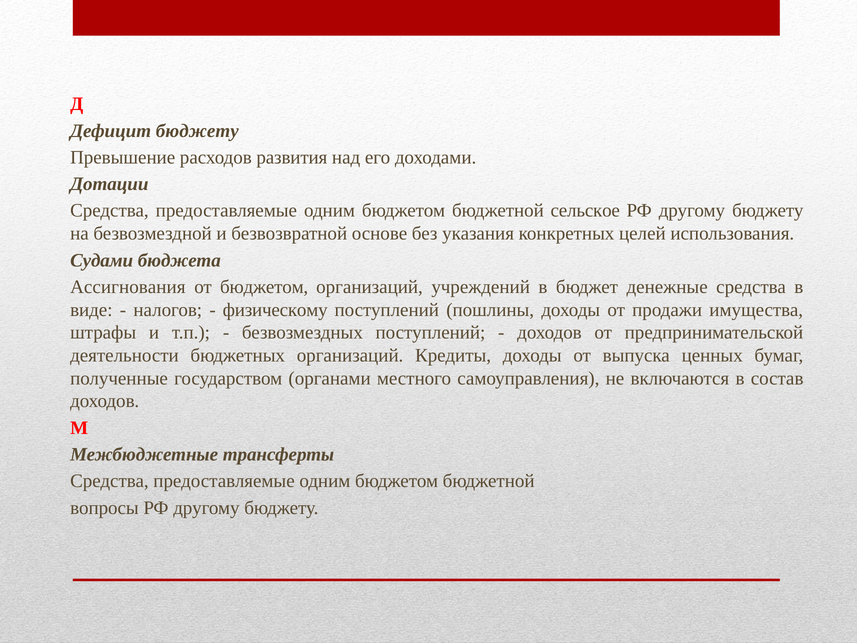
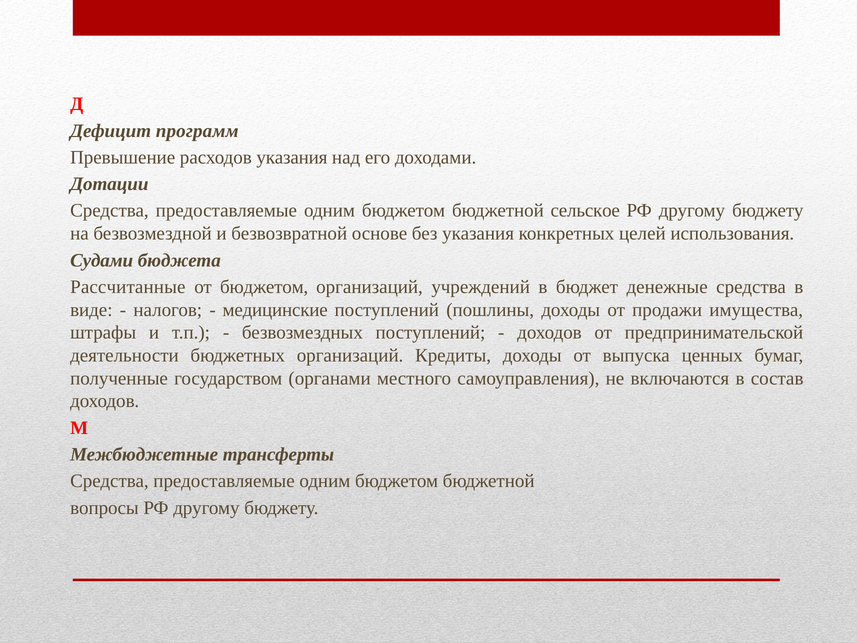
Дефицит бюджету: бюджету -> программ
расходов развития: развития -> указания
Ассигнования: Ассигнования -> Рассчитанные
физическому: физическому -> медицинские
